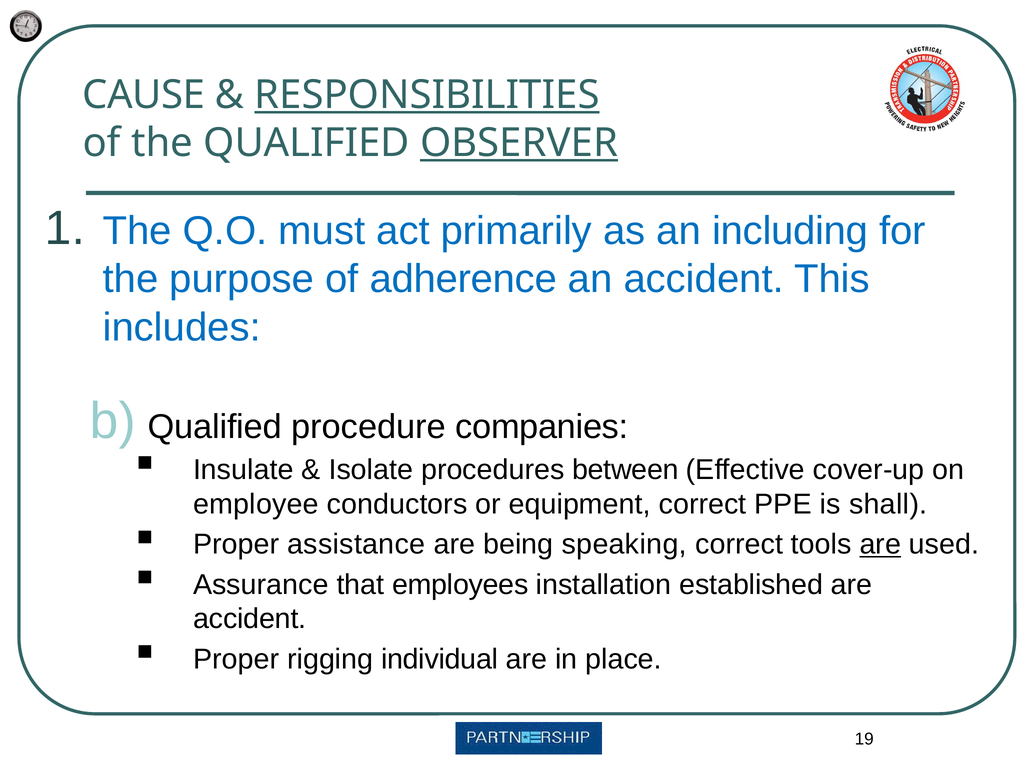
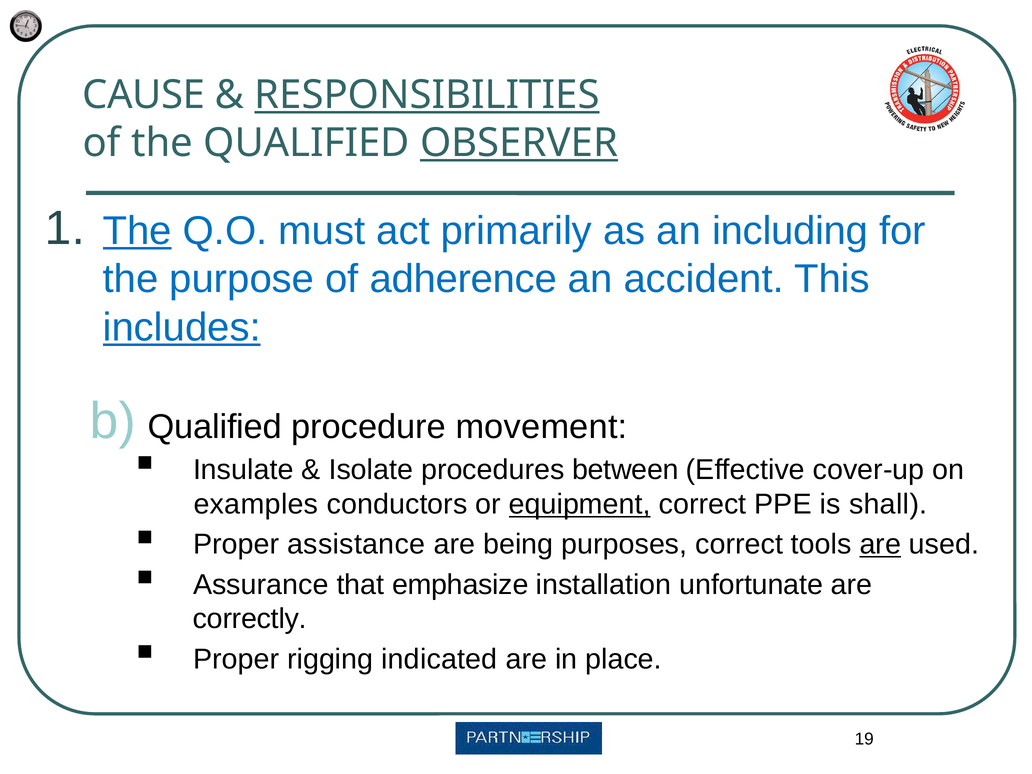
The at (137, 231) underline: none -> present
includes underline: none -> present
companies: companies -> movement
employee: employee -> examples
equipment underline: none -> present
speaking: speaking -> purposes
employees: employees -> emphasize
established: established -> unfortunate
accident at (250, 619): accident -> correctly
individual: individual -> indicated
